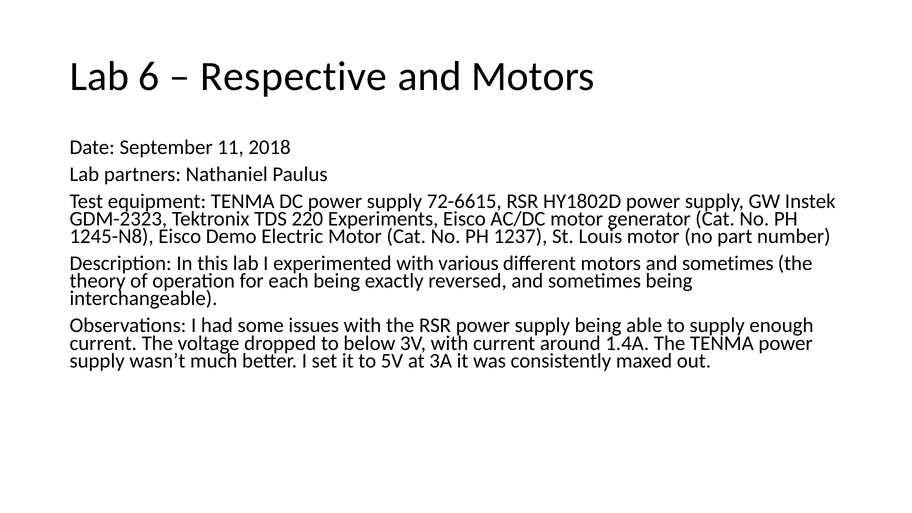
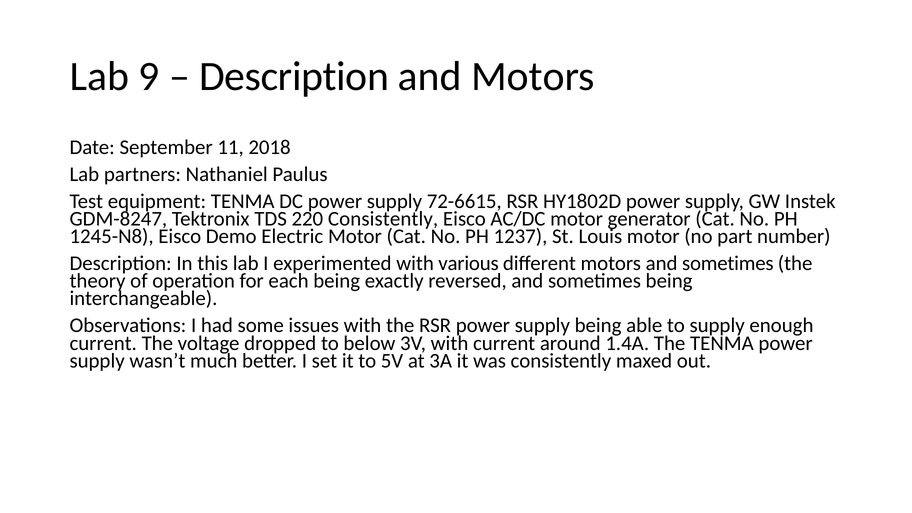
6: 6 -> 9
Respective at (294, 77): Respective -> Description
GDM-2323: GDM-2323 -> GDM-8247
220 Experiments: Experiments -> Consistently
